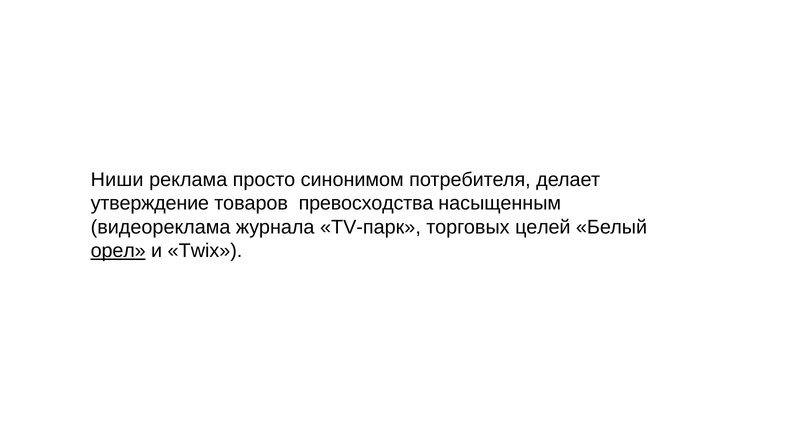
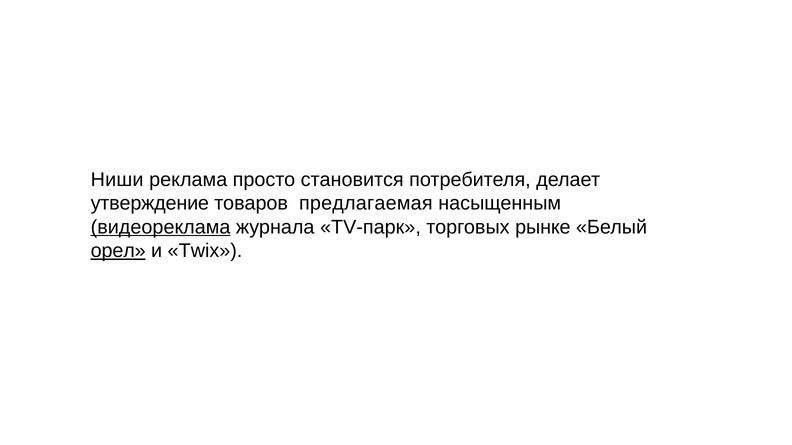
синонимом: синонимом -> становится
превосходства: превосходства -> предлагаемая
видеореклама underline: none -> present
целей: целей -> рынке
